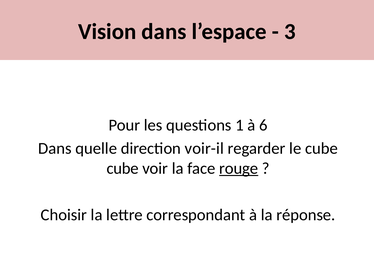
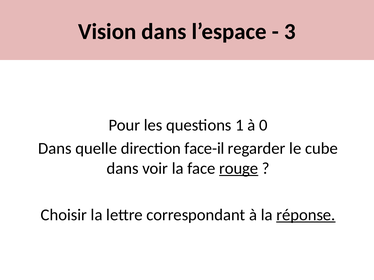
6: 6 -> 0
voir-il: voir-il -> face-il
cube at (123, 169): cube -> dans
réponse underline: none -> present
